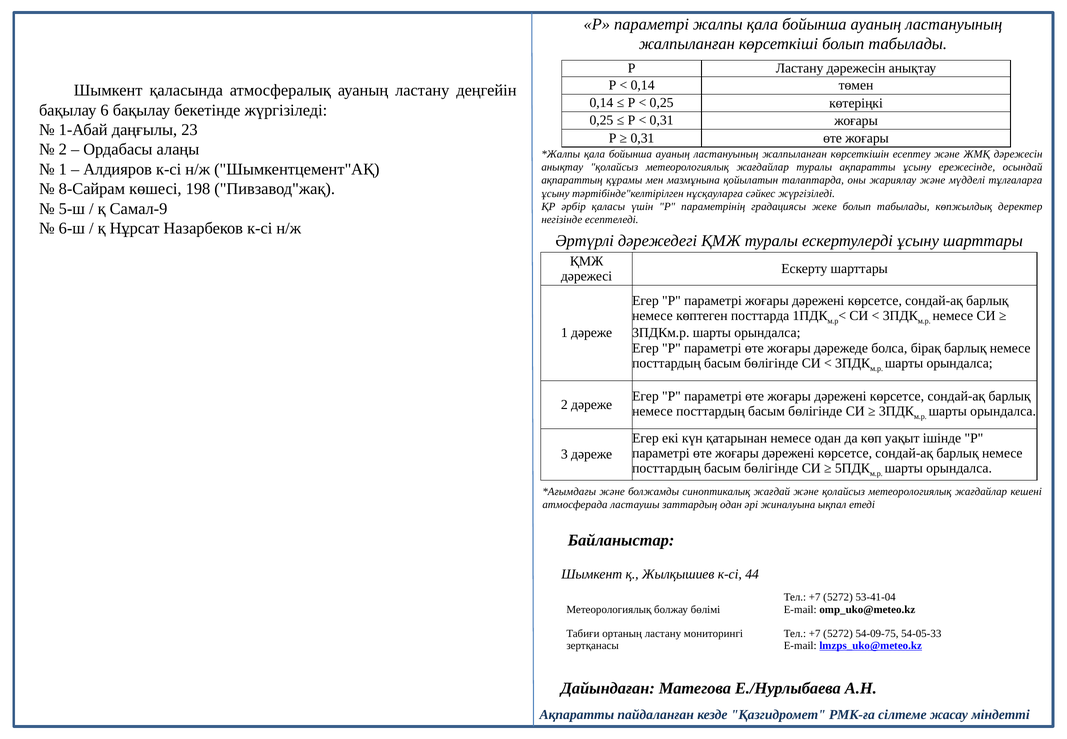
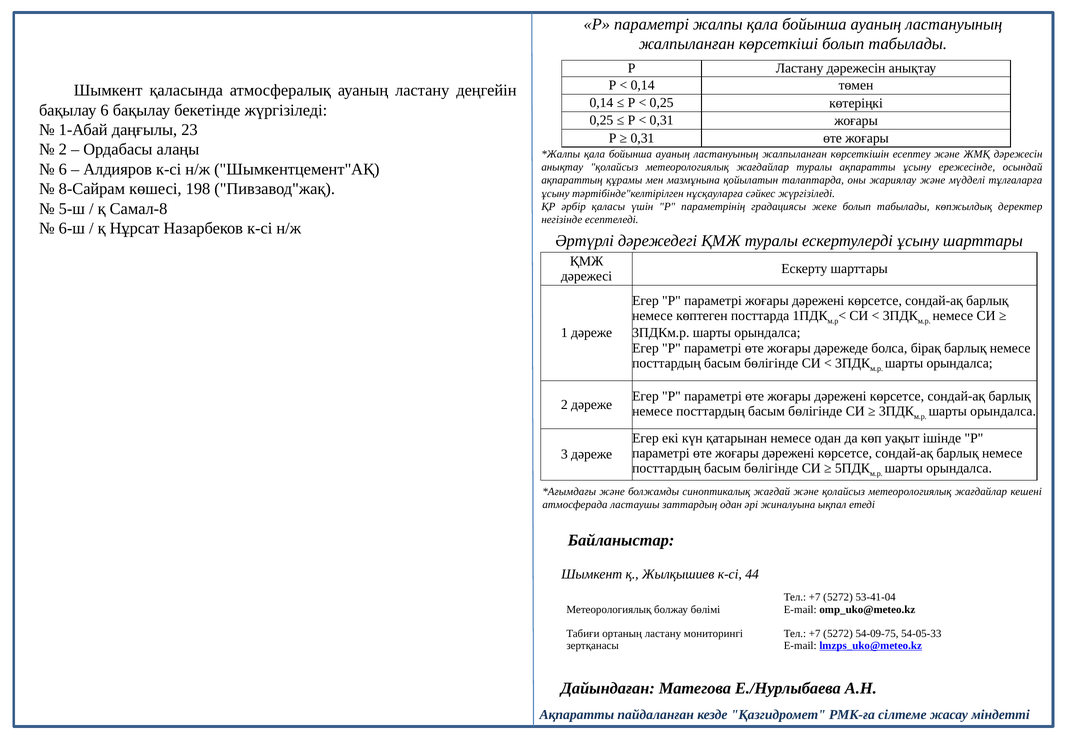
1 at (63, 169): 1 -> 6
Самал-9: Самал-9 -> Самал-8
